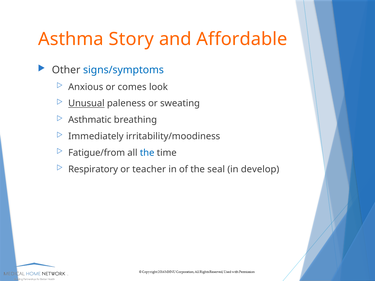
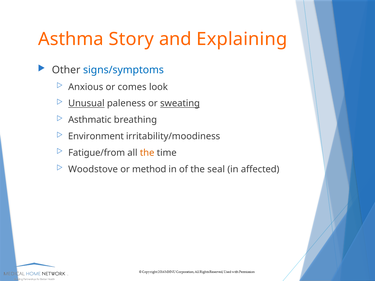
Affordable: Affordable -> Explaining
sweating underline: none -> present
Immediately: Immediately -> Environment
the at (147, 153) colour: blue -> orange
Respiratory: Respiratory -> Woodstove
teacher: teacher -> method
develop: develop -> affected
